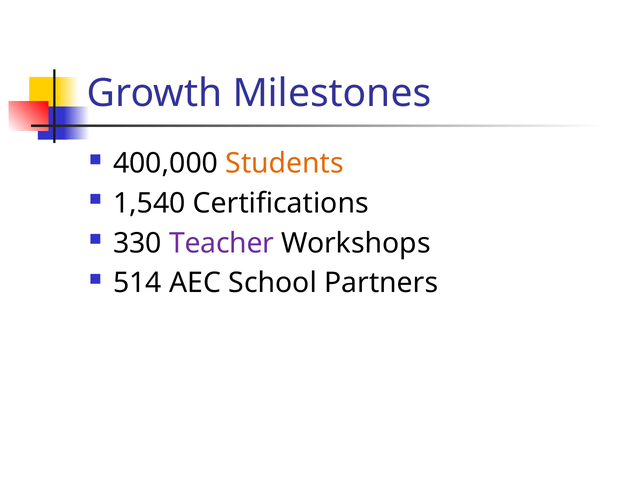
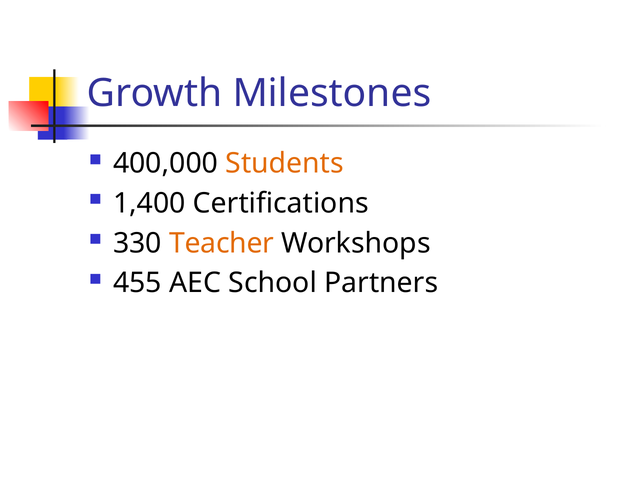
1,540: 1,540 -> 1,400
Teacher colour: purple -> orange
514: 514 -> 455
